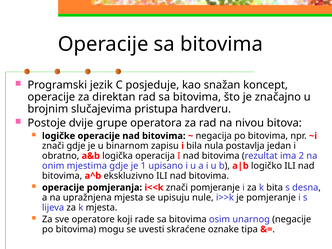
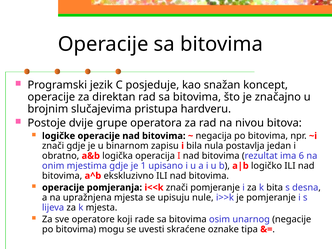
2: 2 -> 6
